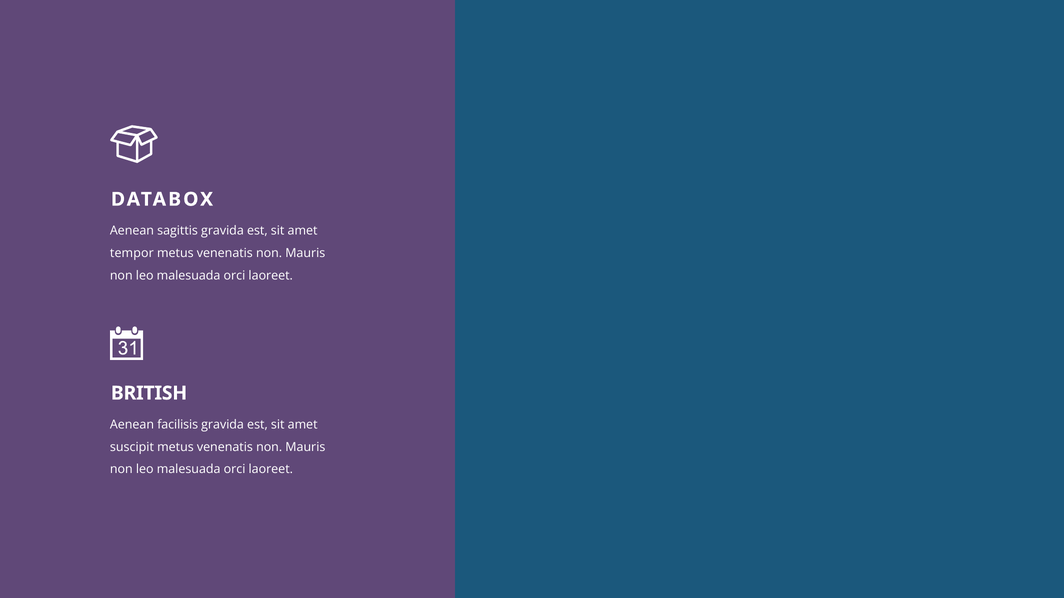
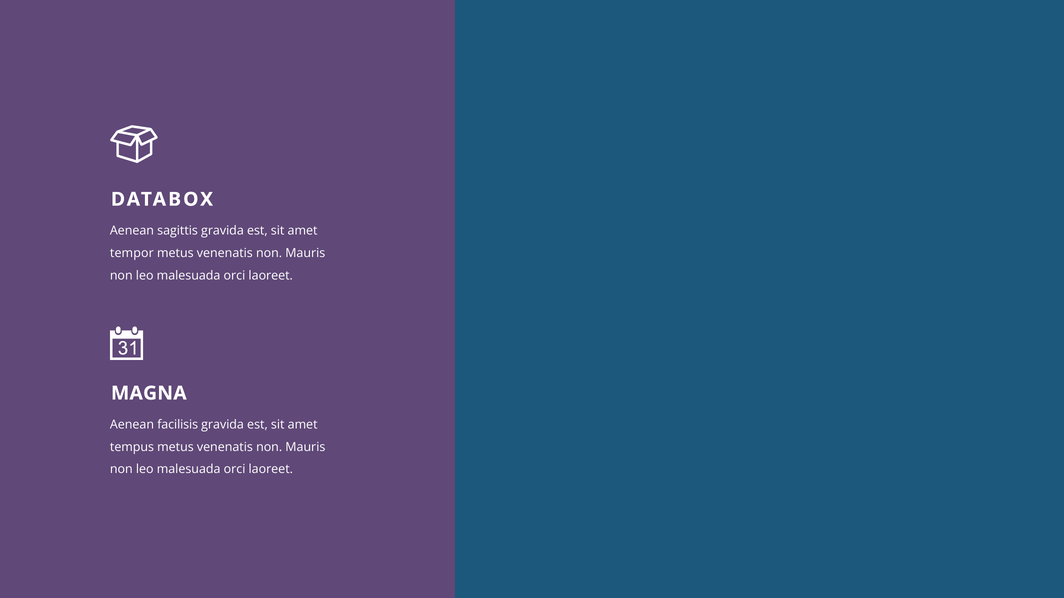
BRITISH: BRITISH -> MAGNA
suscipit: suscipit -> tempus
